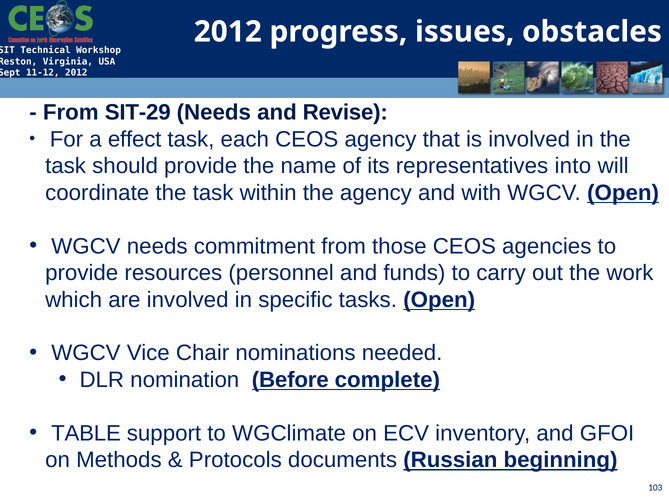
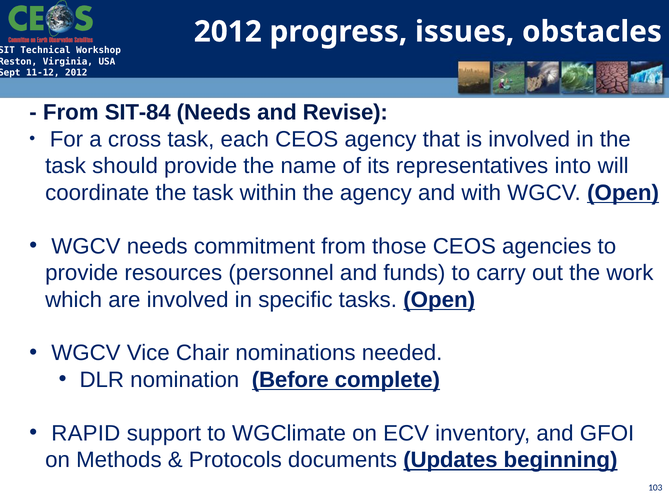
SIT-29: SIT-29 -> SIT-84
effect: effect -> cross
TABLE: TABLE -> RAPID
Russian: Russian -> Updates
